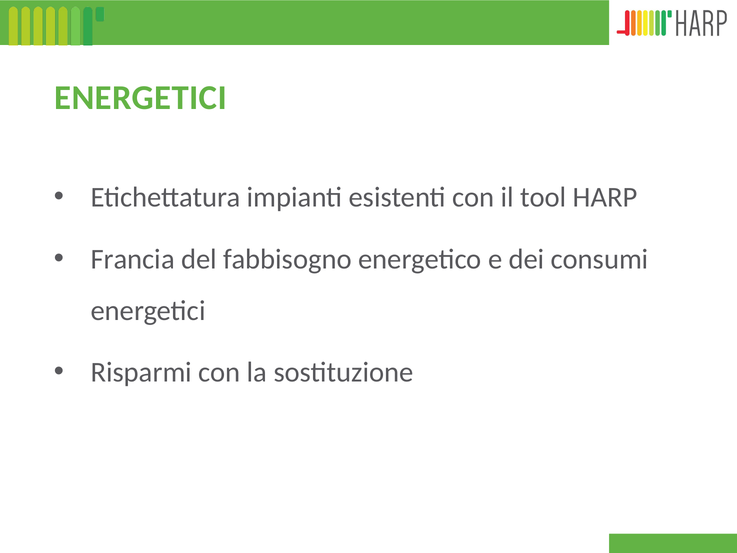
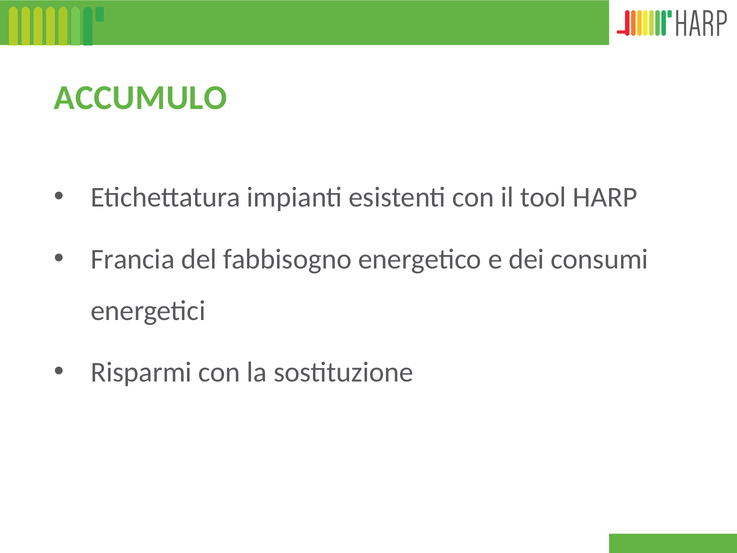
ENERGETICI at (141, 98): ENERGETICI -> ACCUMULO
